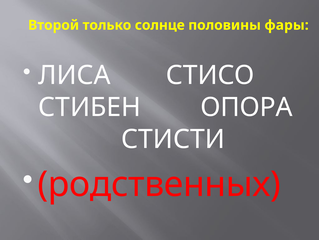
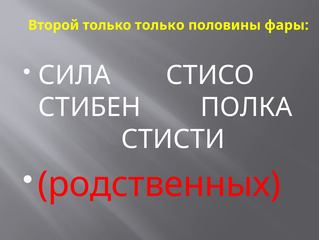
только солнце: солнце -> только
ЛИСА: ЛИСА -> СИЛА
ОПОРА: ОПОРА -> ПОЛКА
